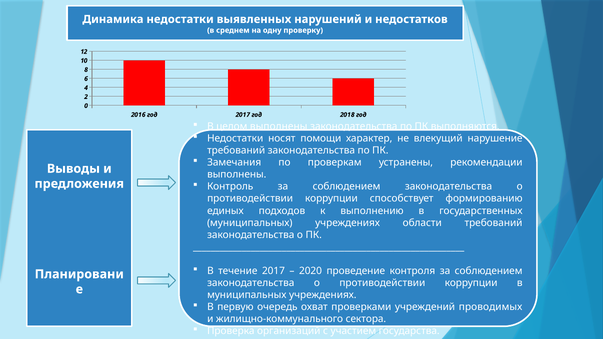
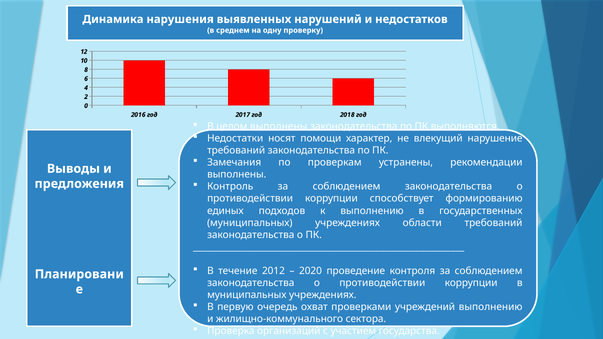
Динамика недостатки: недостатки -> нарушения
течение 2017: 2017 -> 2012
учреждений проводимых: проводимых -> выполнению
